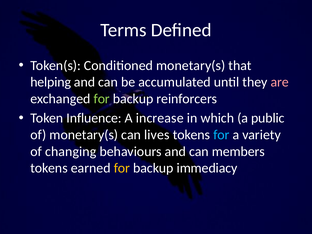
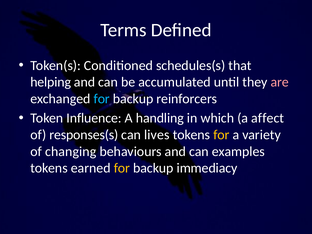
Conditioned monetary(s: monetary(s -> schedules(s
for at (102, 99) colour: light green -> light blue
increase: increase -> handling
public: public -> affect
of monetary(s: monetary(s -> responses(s
for at (221, 135) colour: light blue -> yellow
members: members -> examples
